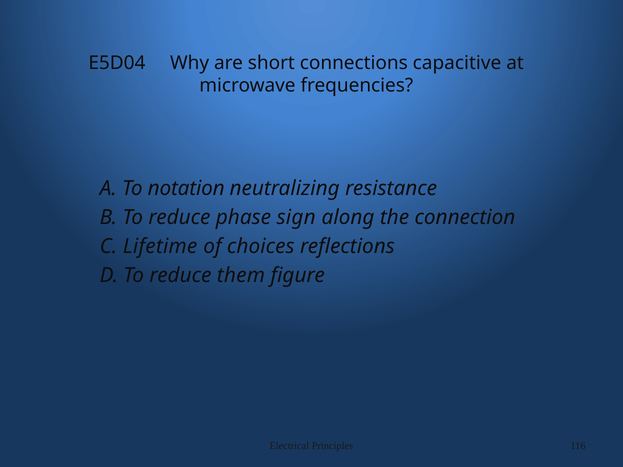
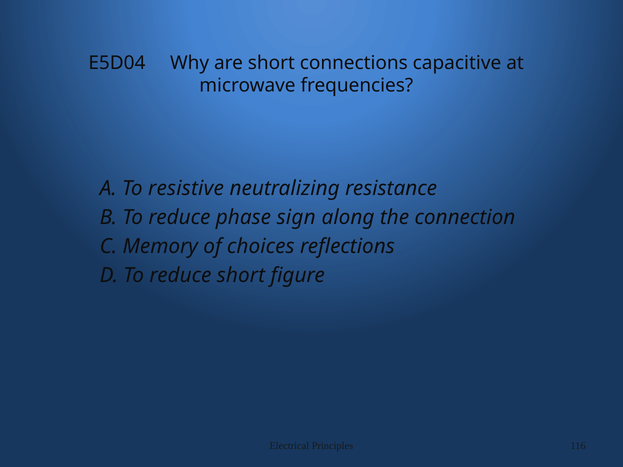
notation: notation -> resistive
Lifetime: Lifetime -> Memory
reduce them: them -> short
